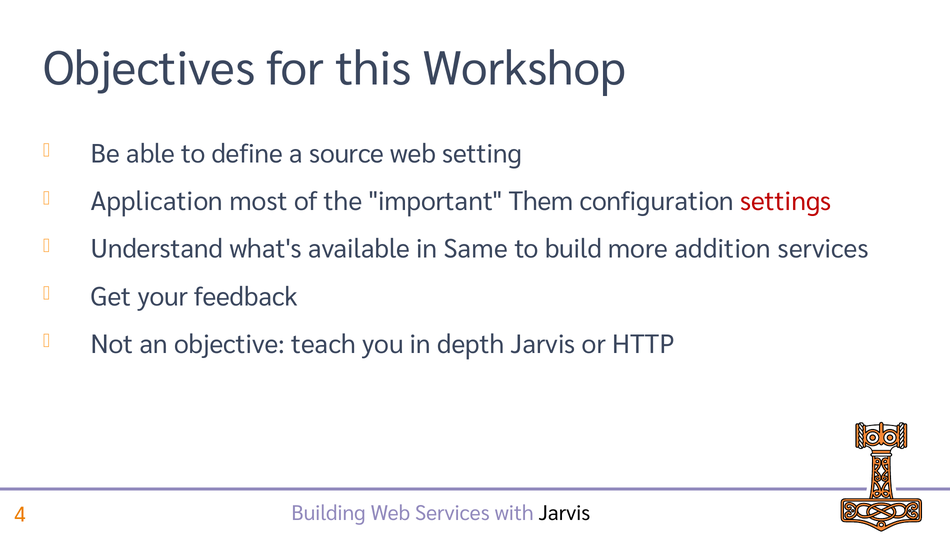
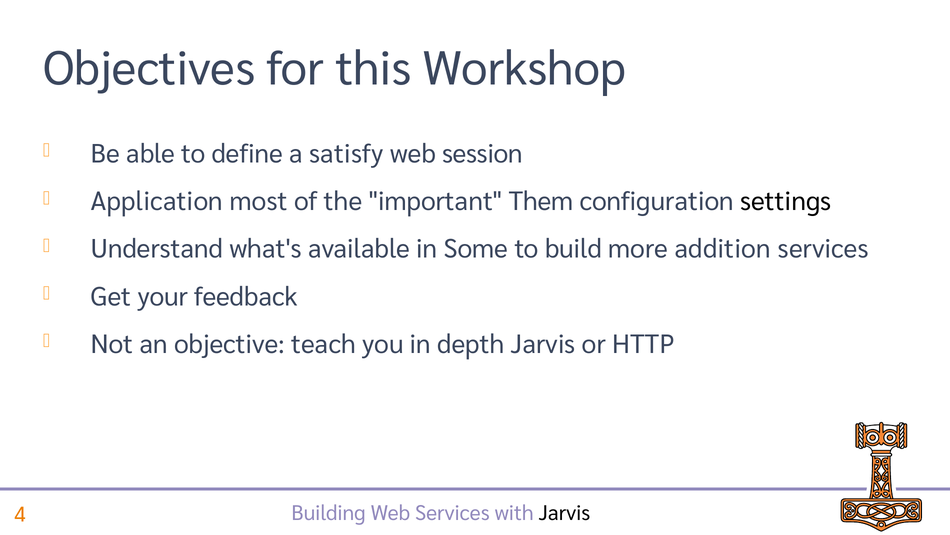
source: source -> satisfy
setting: setting -> session
settings colour: red -> black
Same: Same -> Some
